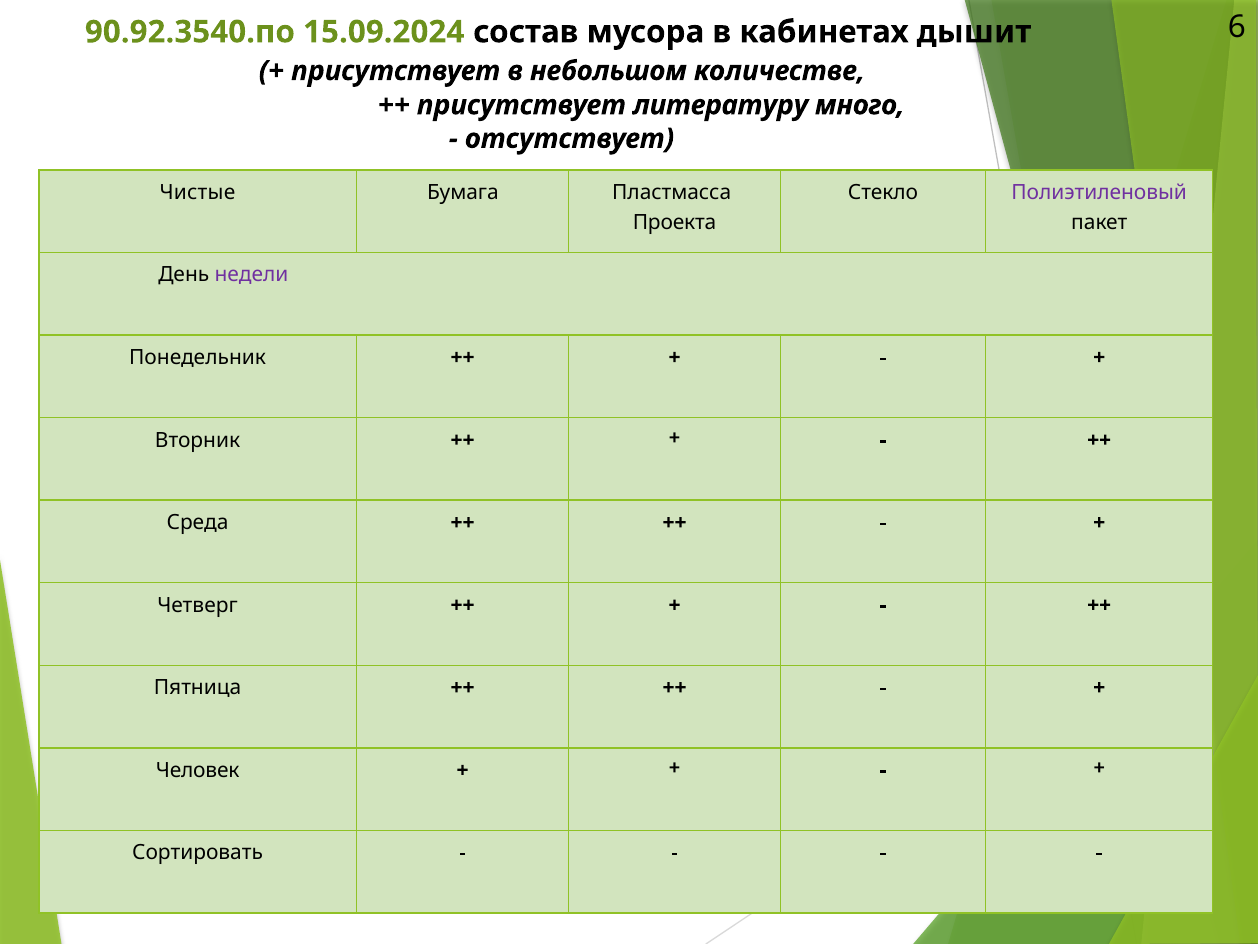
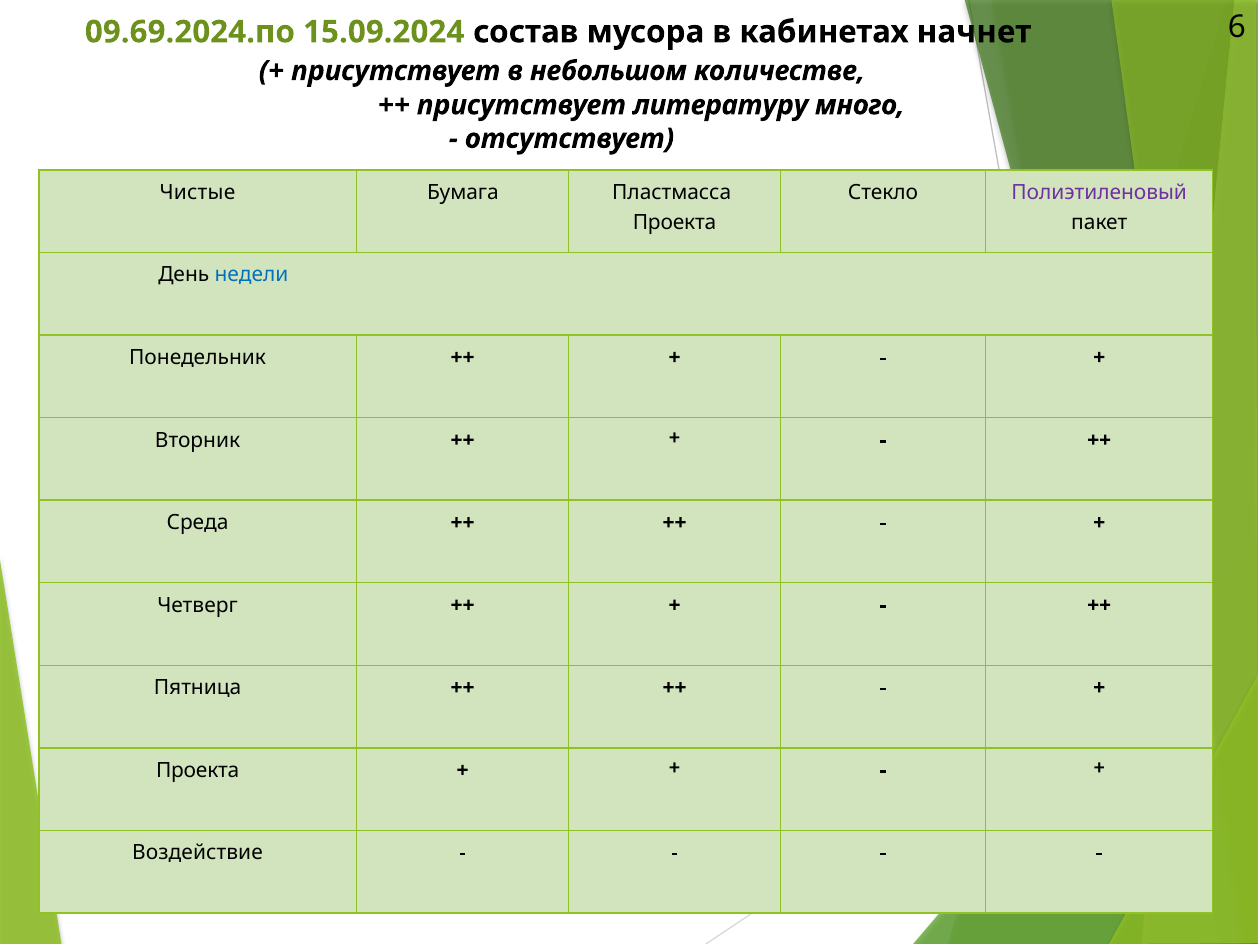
90.92.3540.по: 90.92.3540.по -> 09.69.2024.по
дышит: дышит -> начнет
недели colour: purple -> blue
Человек at (198, 770): Человек -> Проекта
Сортировать: Сортировать -> Воздействие
